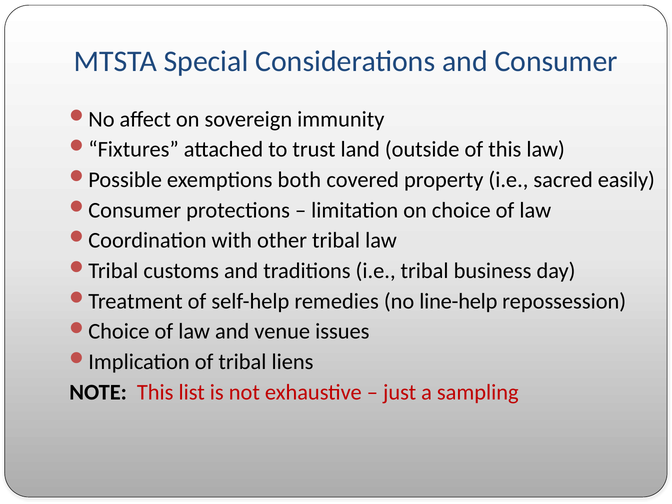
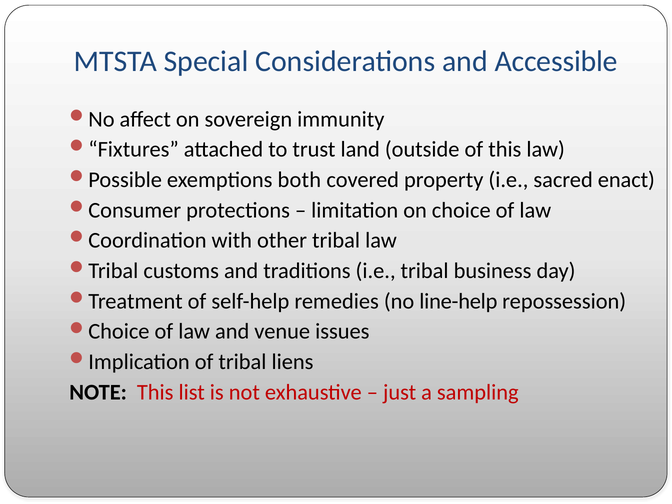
Consumer: Consumer -> Accessible
easily: easily -> enact
